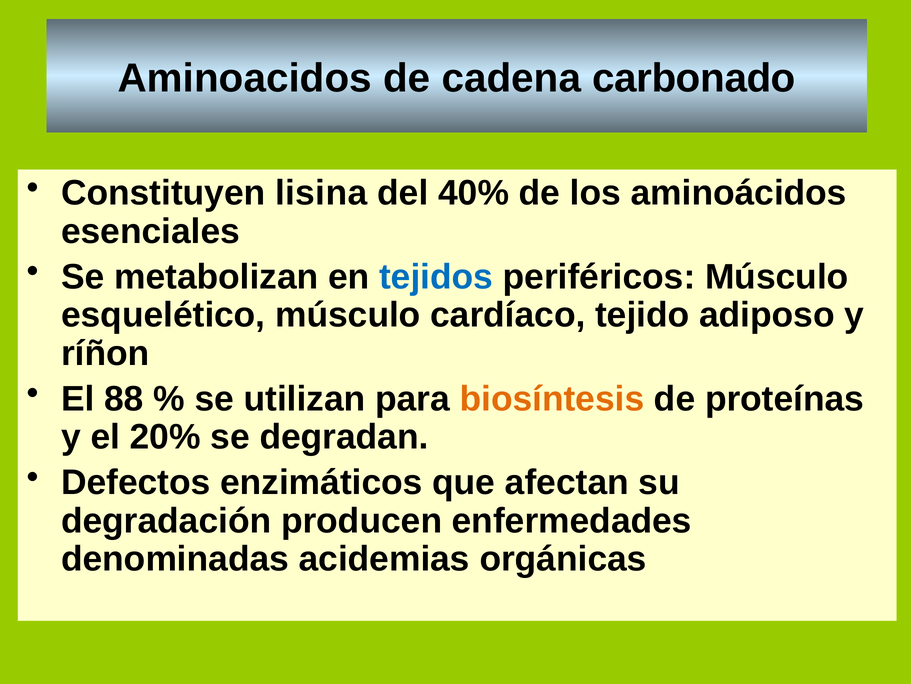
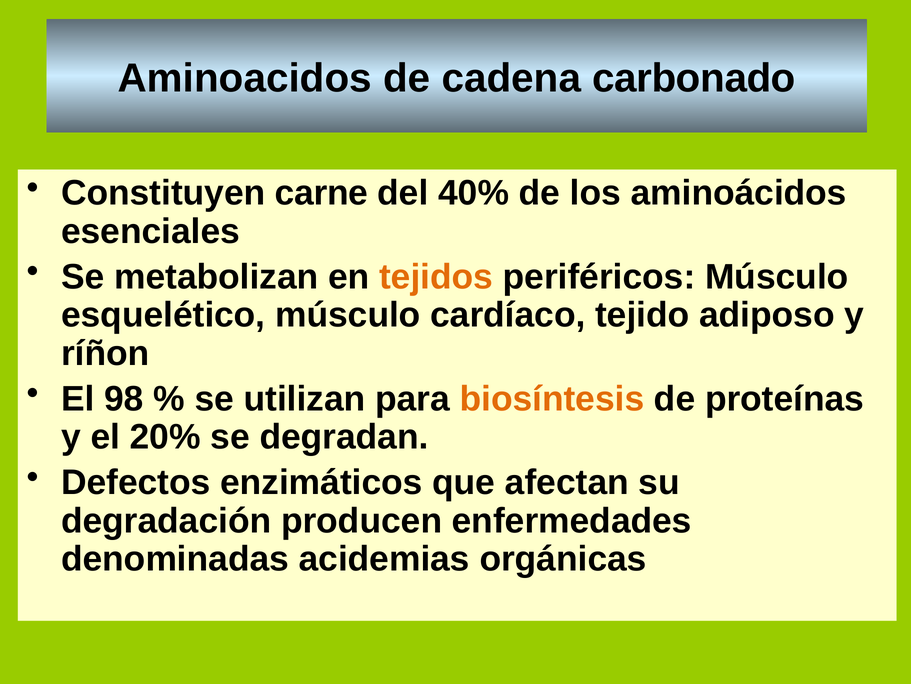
lisina: lisina -> carne
tejidos colour: blue -> orange
88: 88 -> 98
